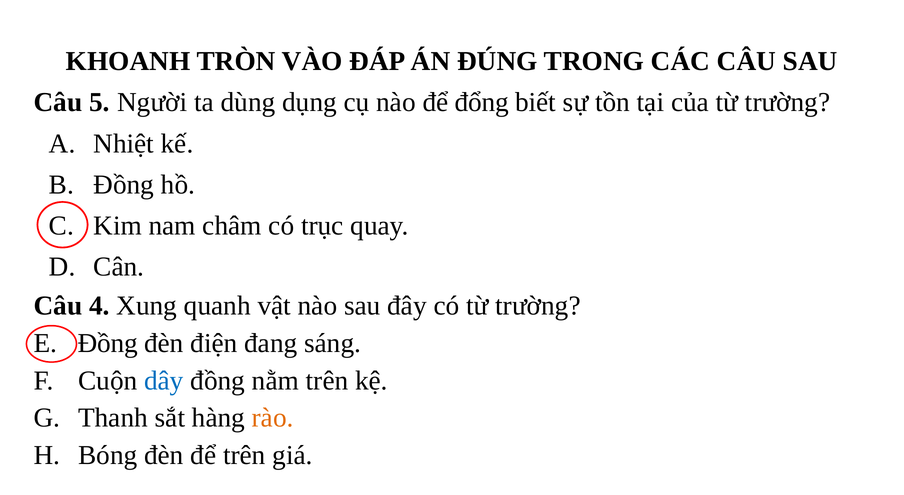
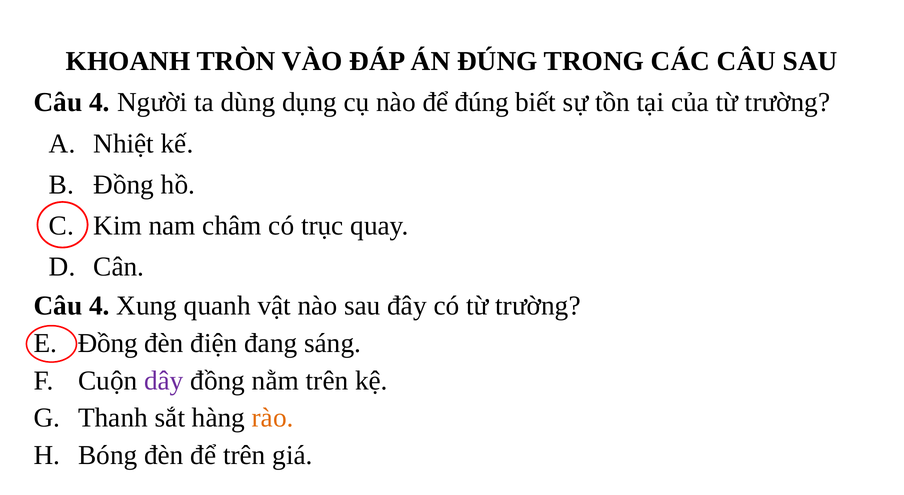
5 at (99, 102): 5 -> 4
để đổng: đổng -> đúng
dây colour: blue -> purple
